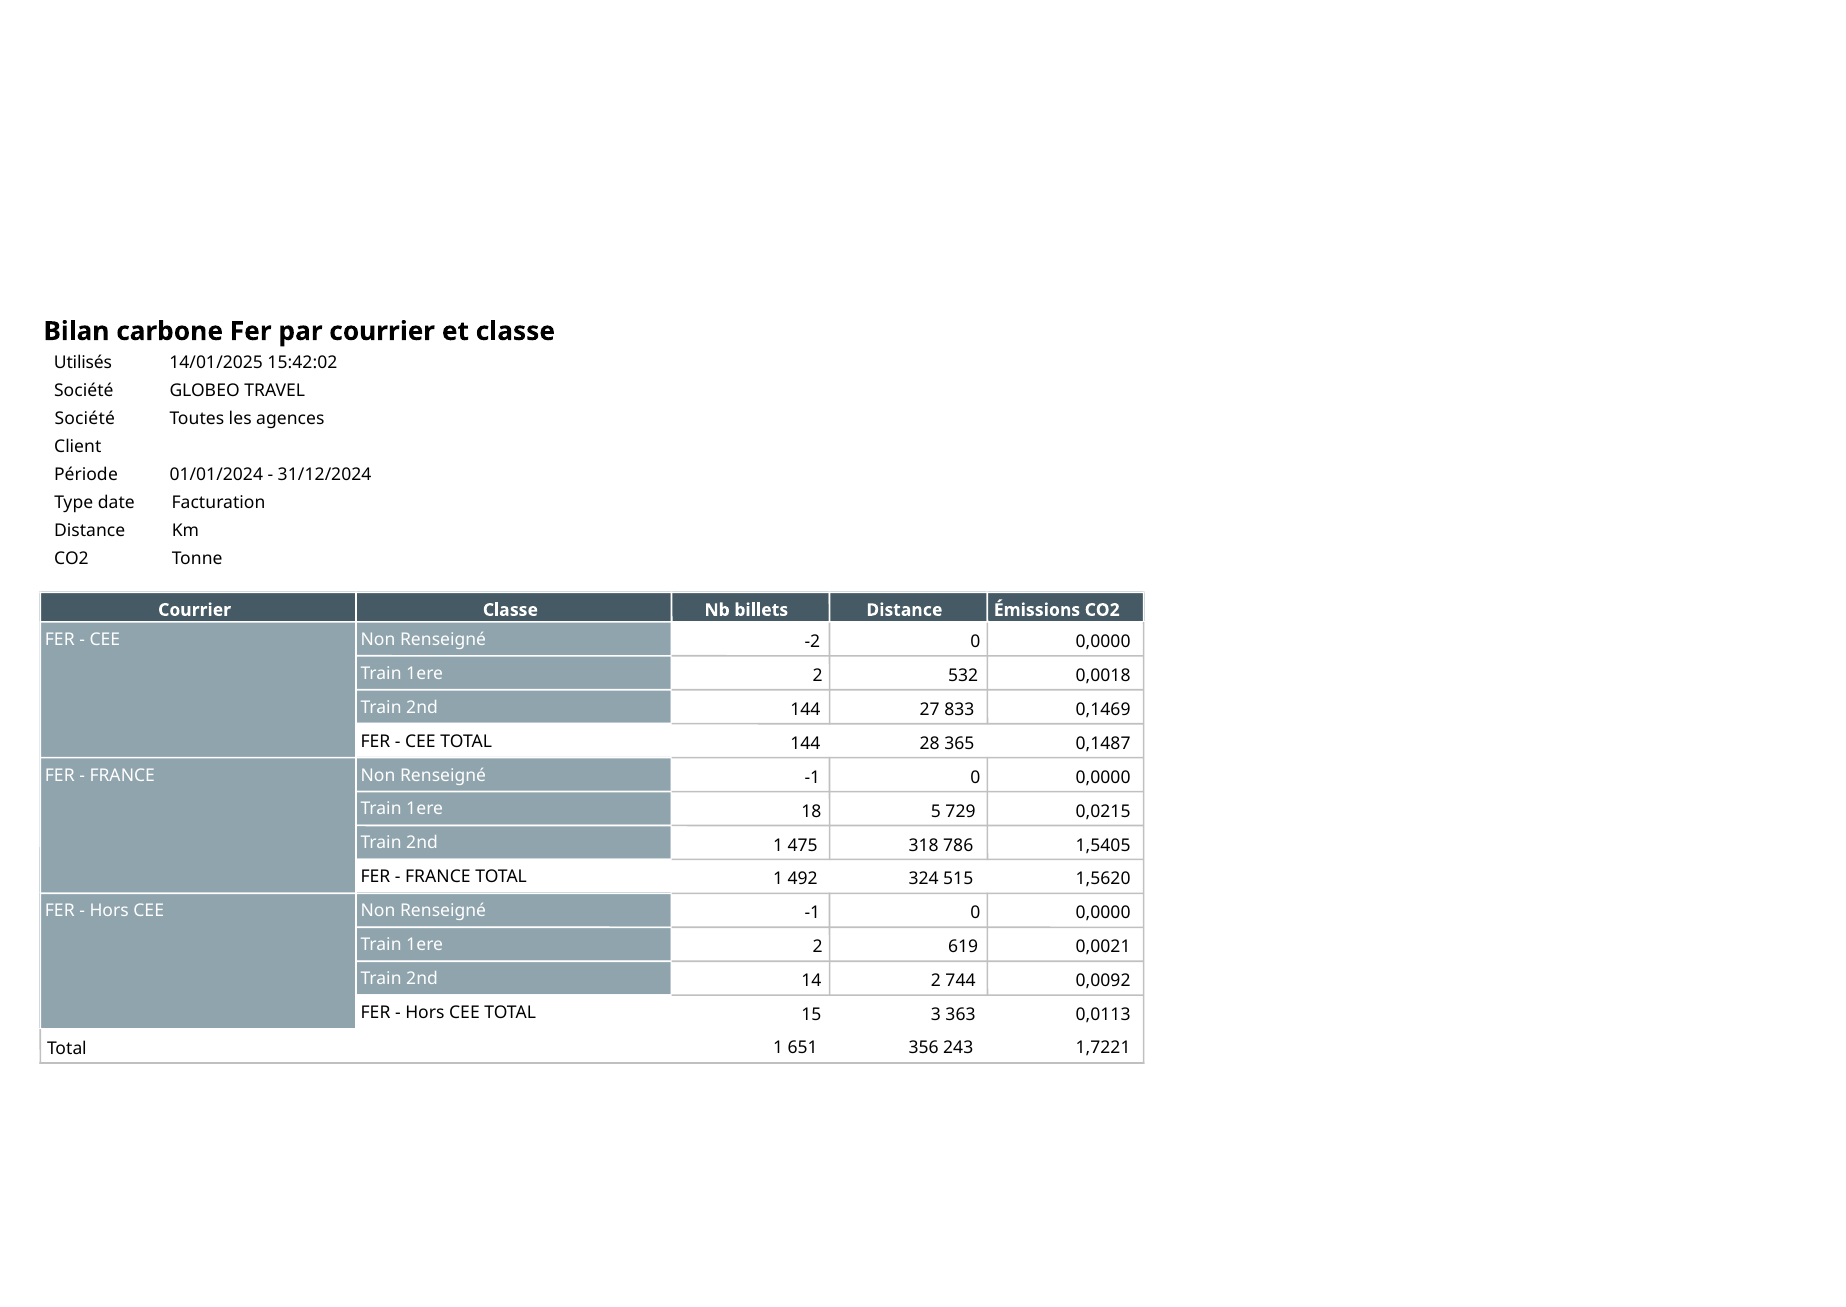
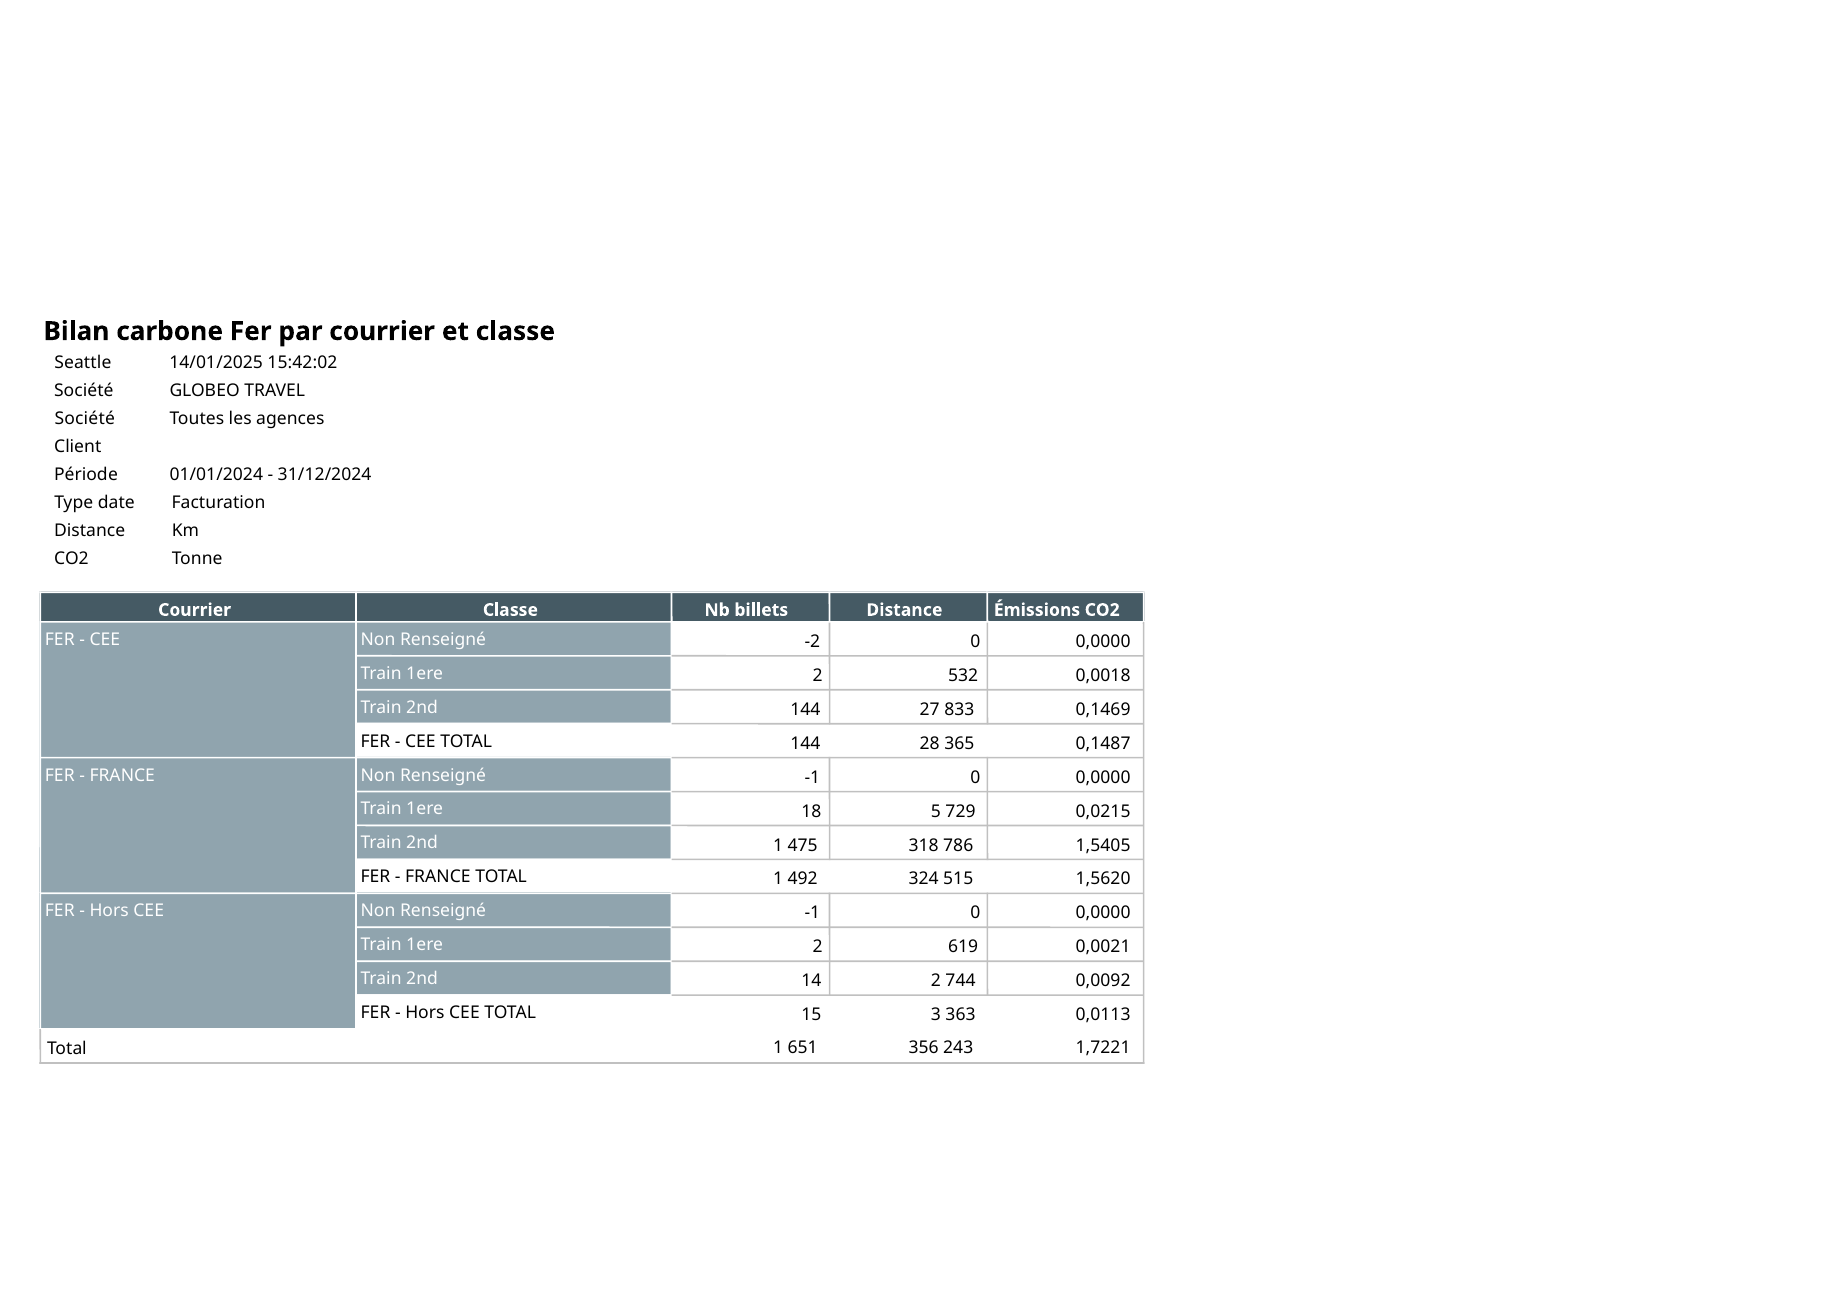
Utilisés: Utilisés -> Seattle
